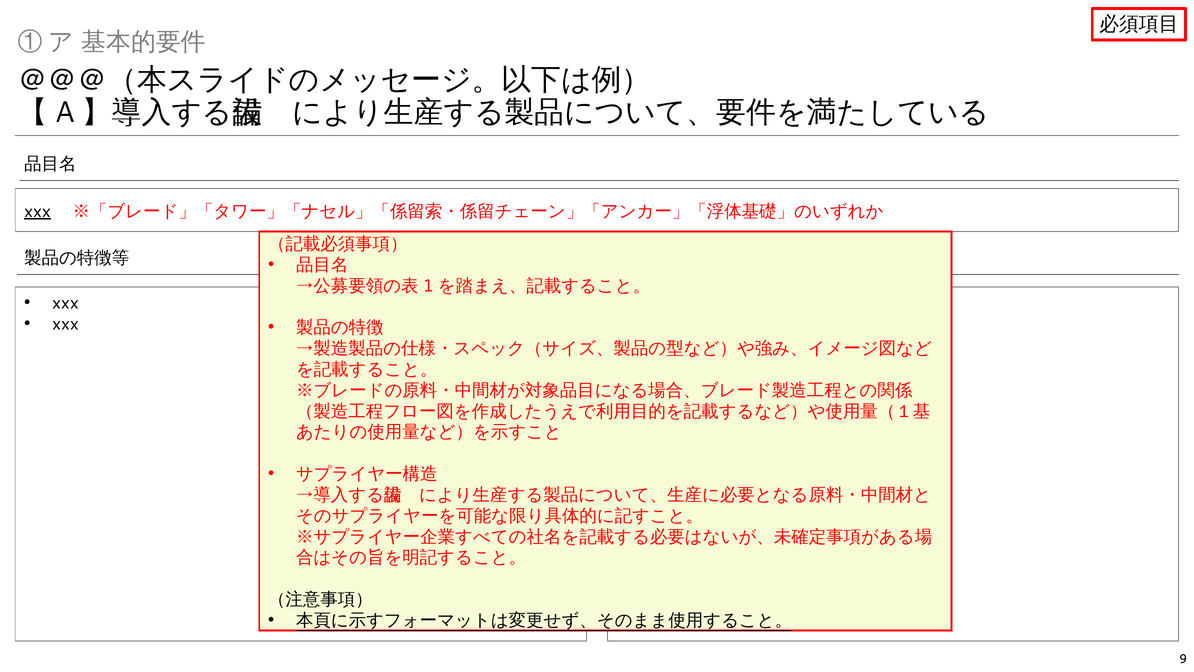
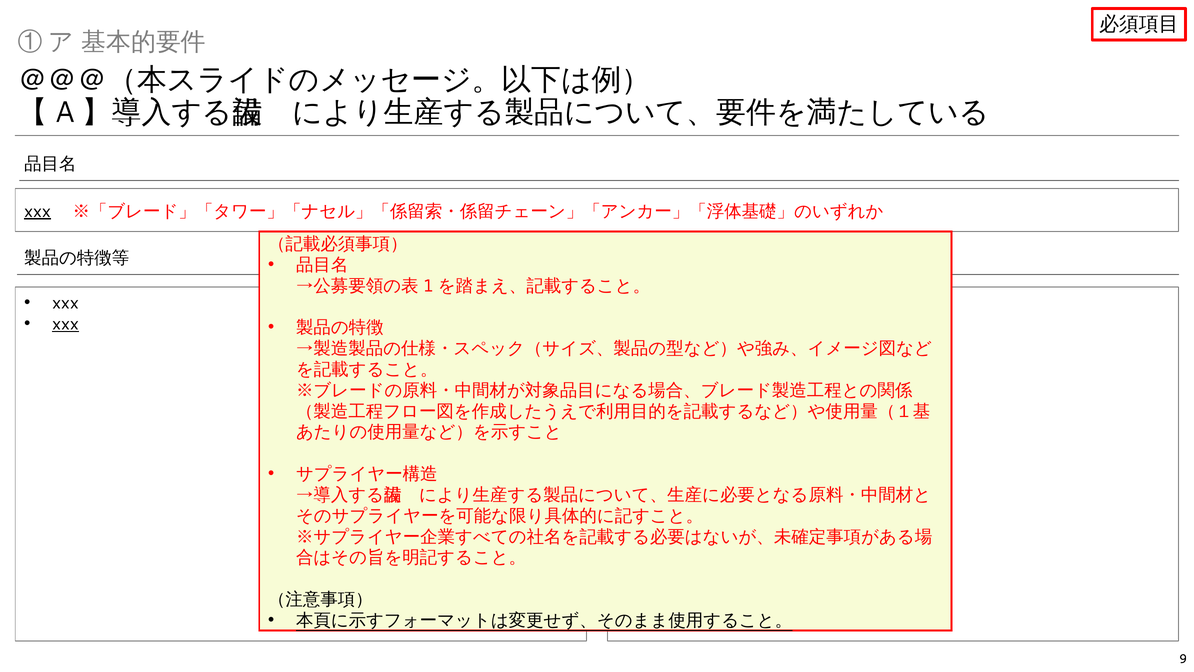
xxx at (66, 324) underline: none -> present
